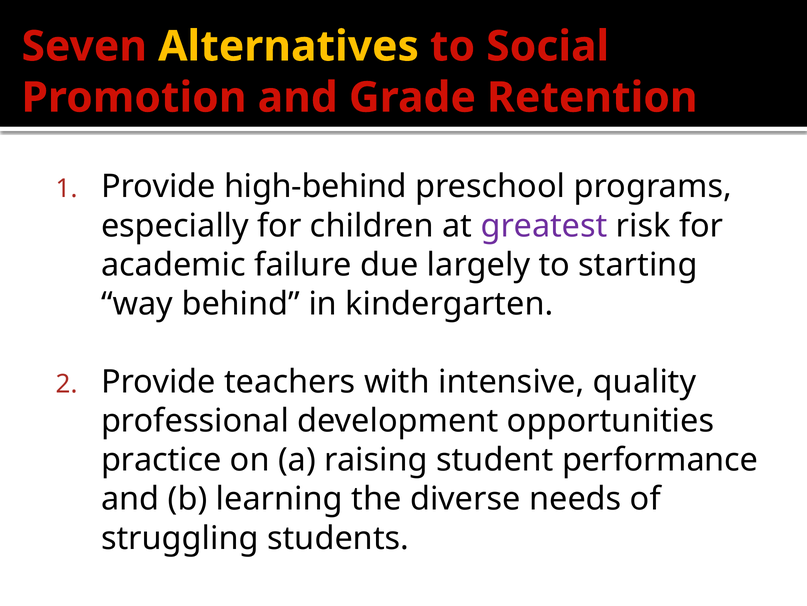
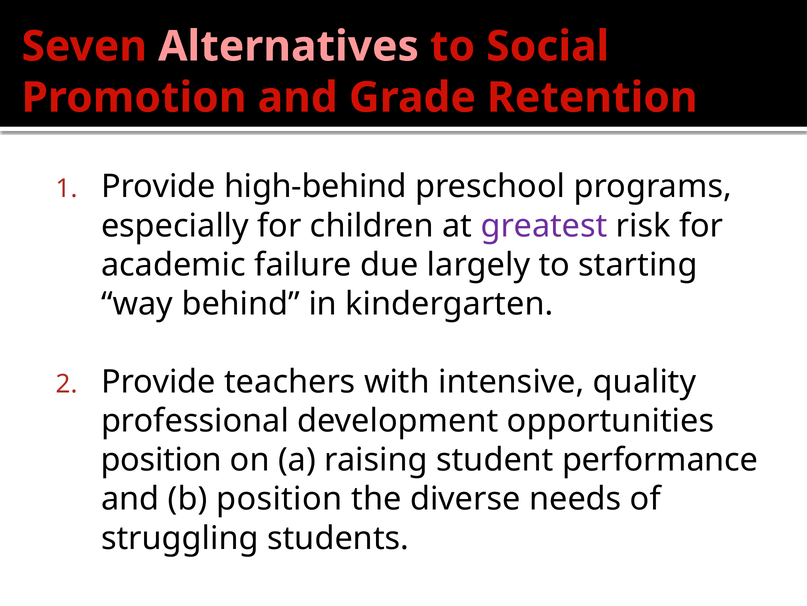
Alternatives colour: yellow -> pink
practice at (161, 460): practice -> position
b learning: learning -> position
